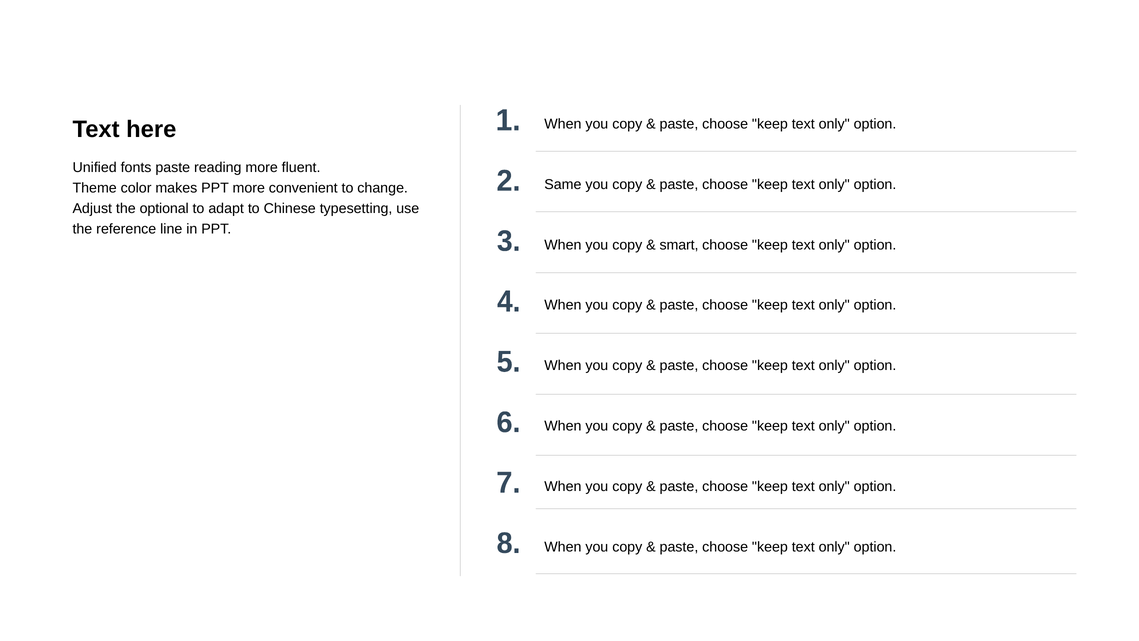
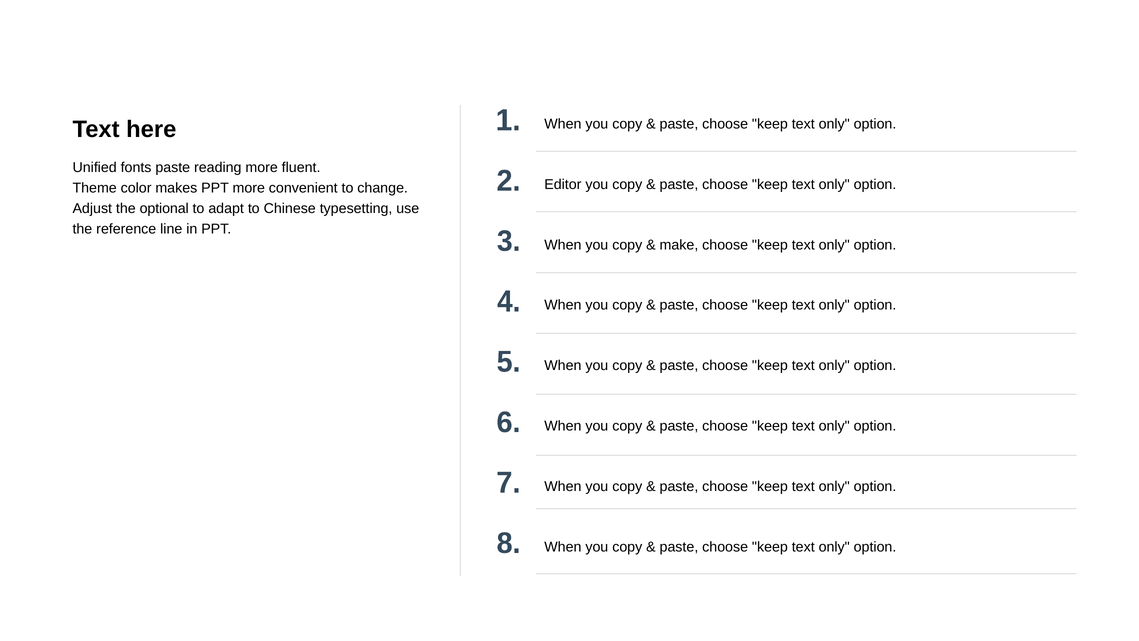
Same: Same -> Editor
smart: smart -> make
